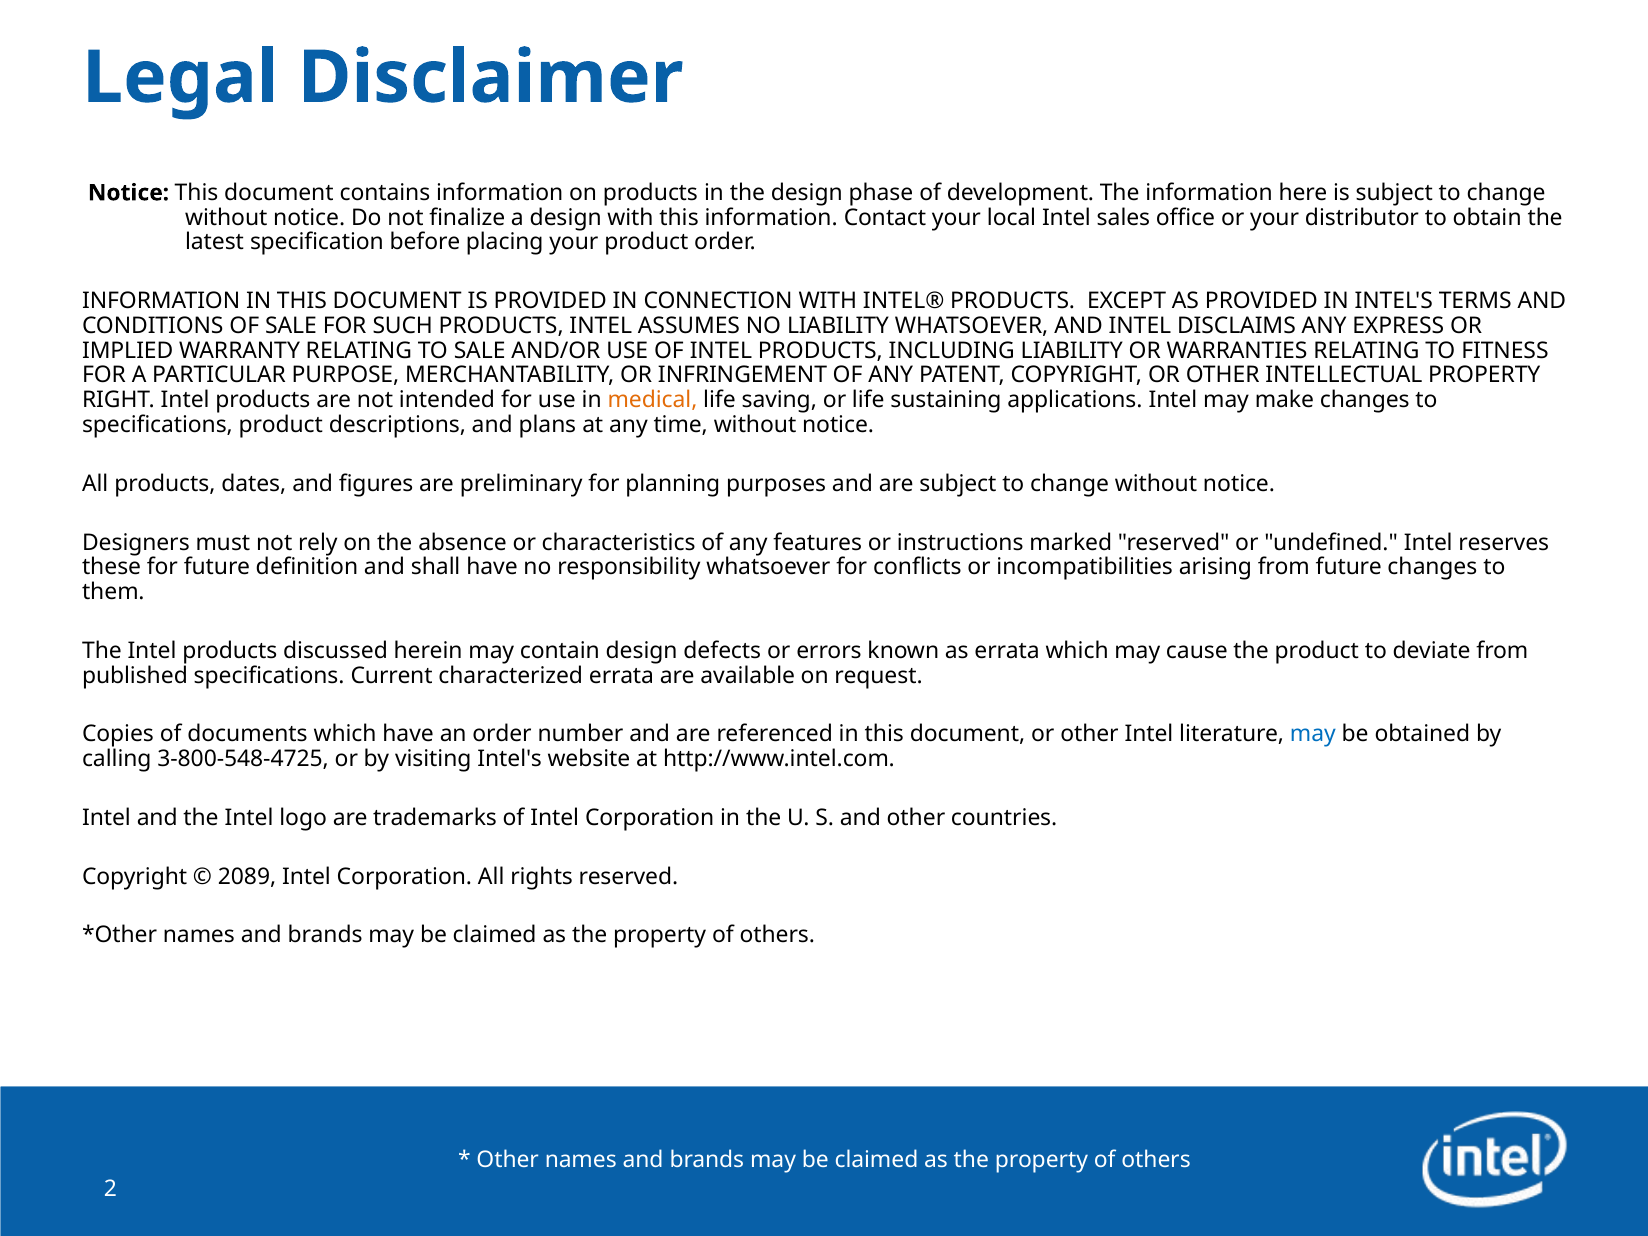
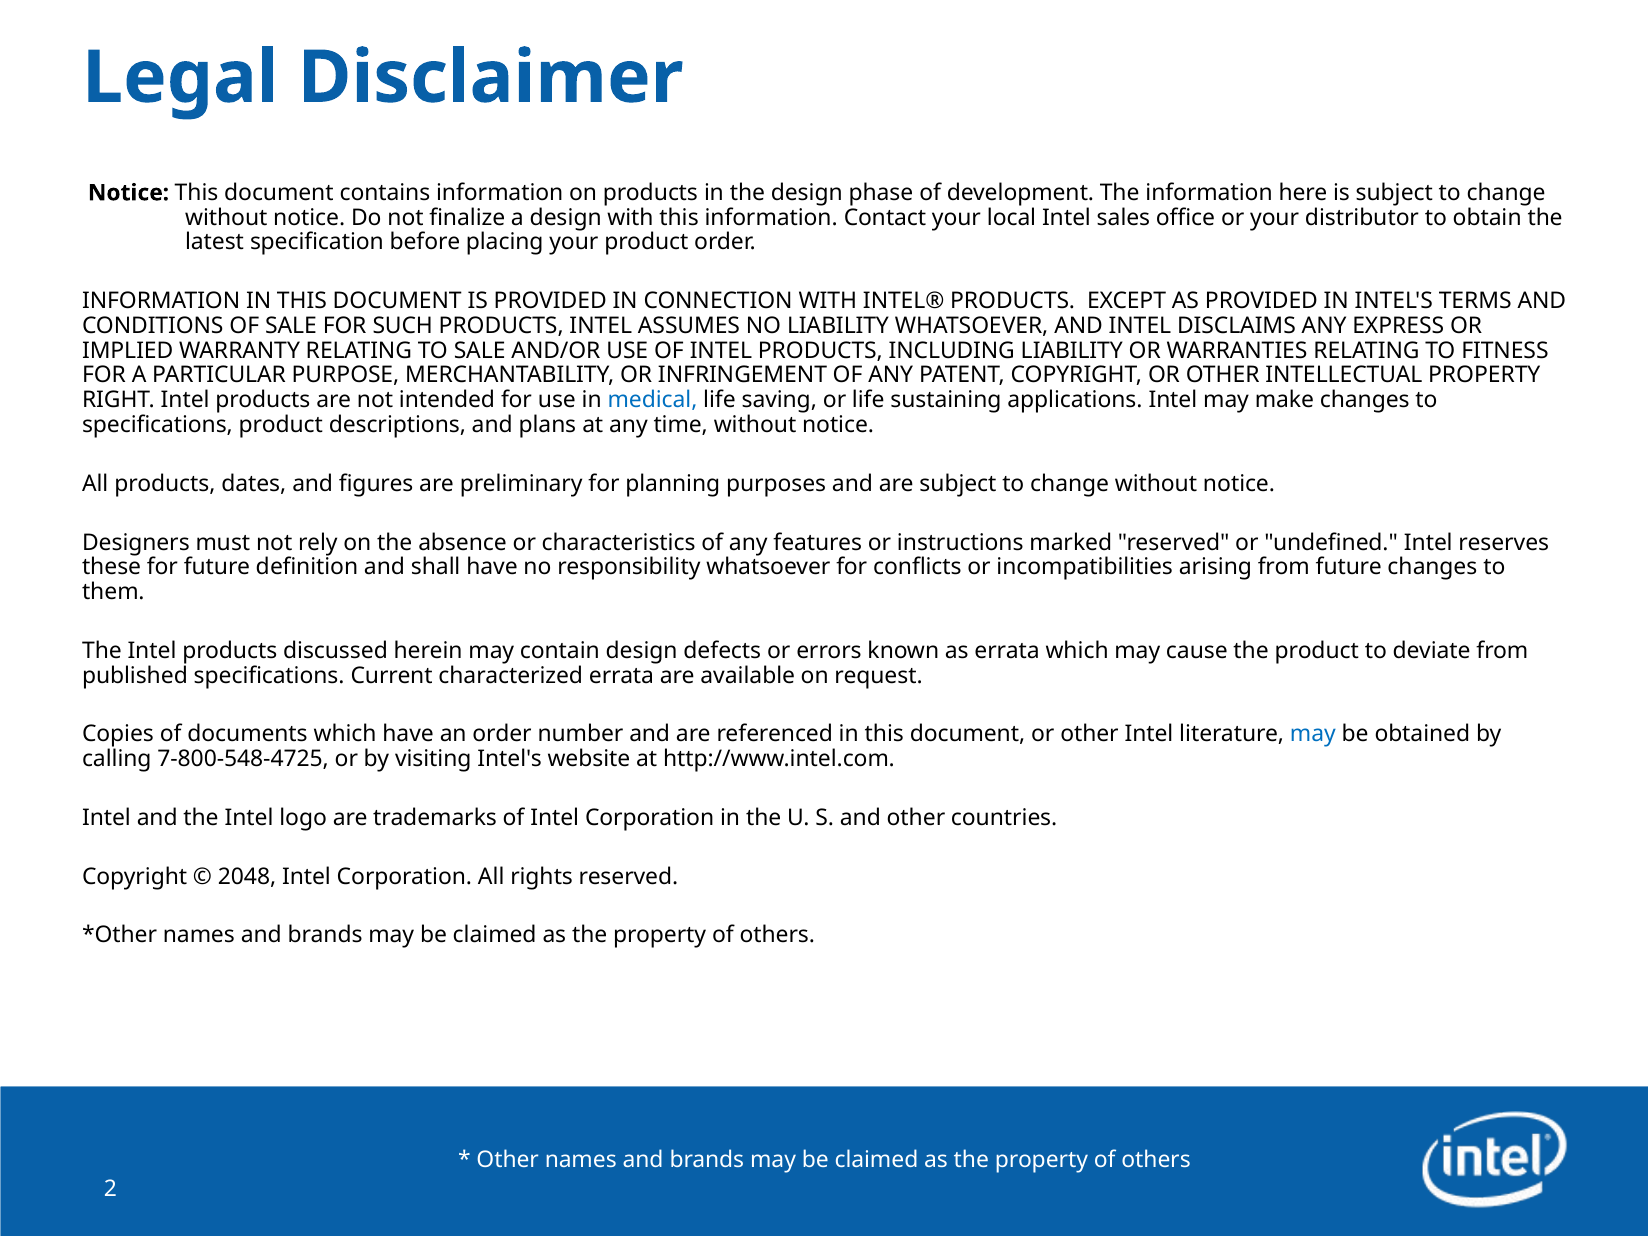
medical colour: orange -> blue
3-800-548-4725: 3-800-548-4725 -> 7-800-548-4725
2089: 2089 -> 2048
